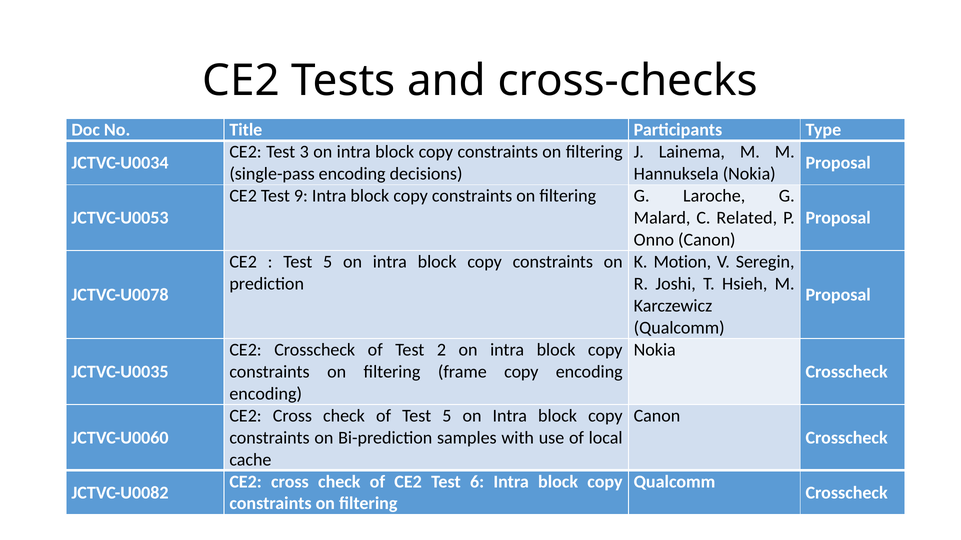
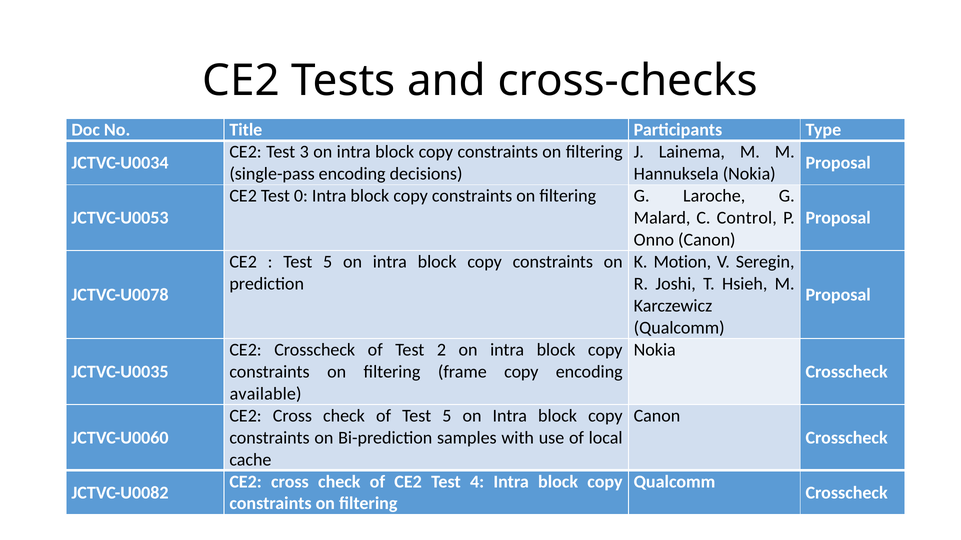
9: 9 -> 0
Related: Related -> Control
encoding at (266, 394): encoding -> available
6: 6 -> 4
